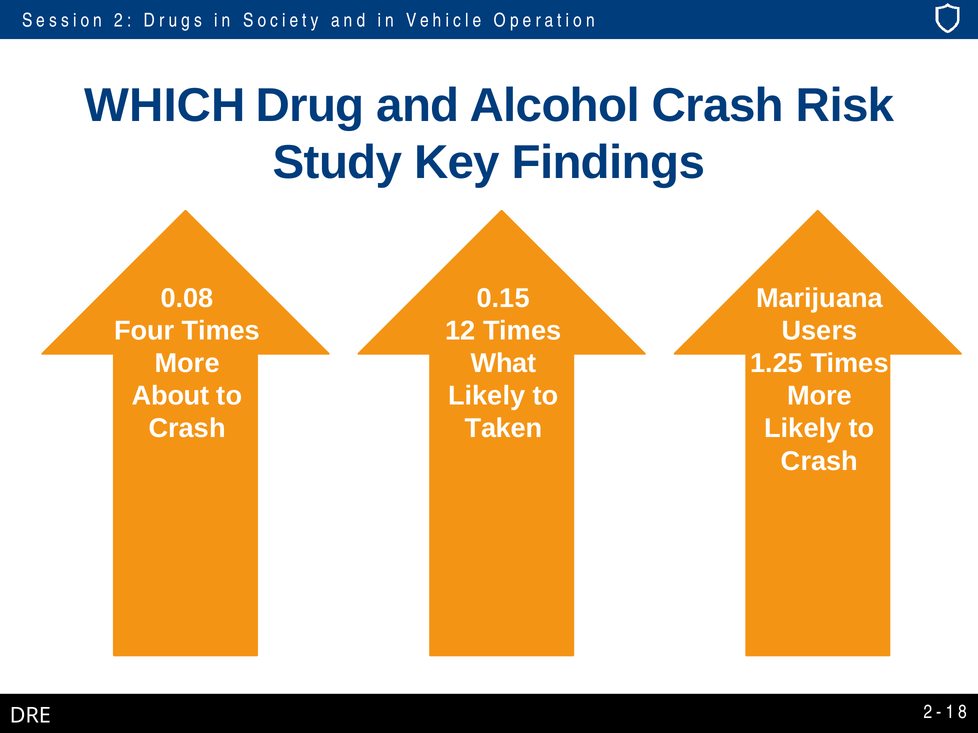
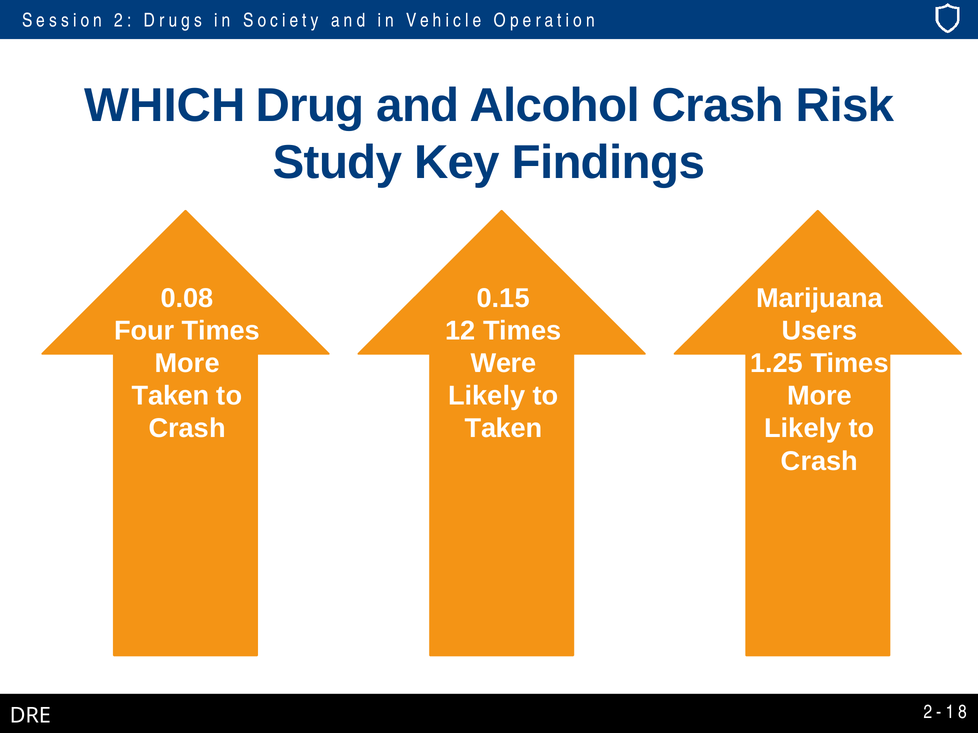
What: What -> Were
About at (171, 396): About -> Taken
